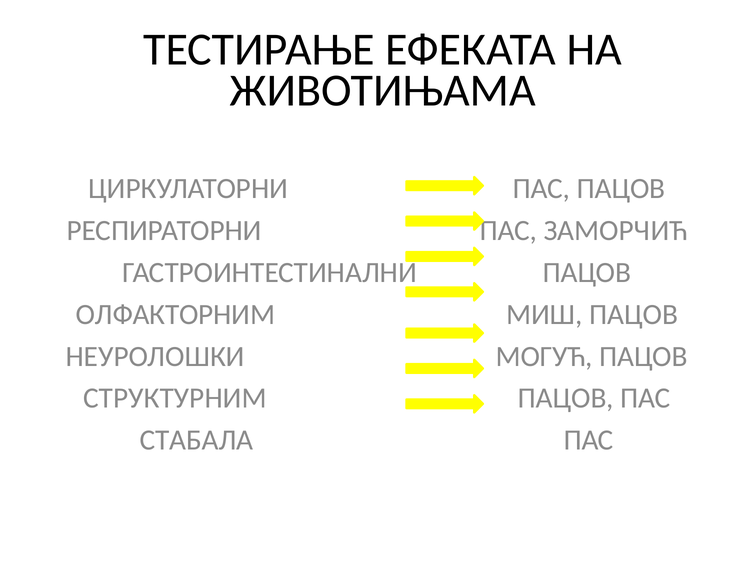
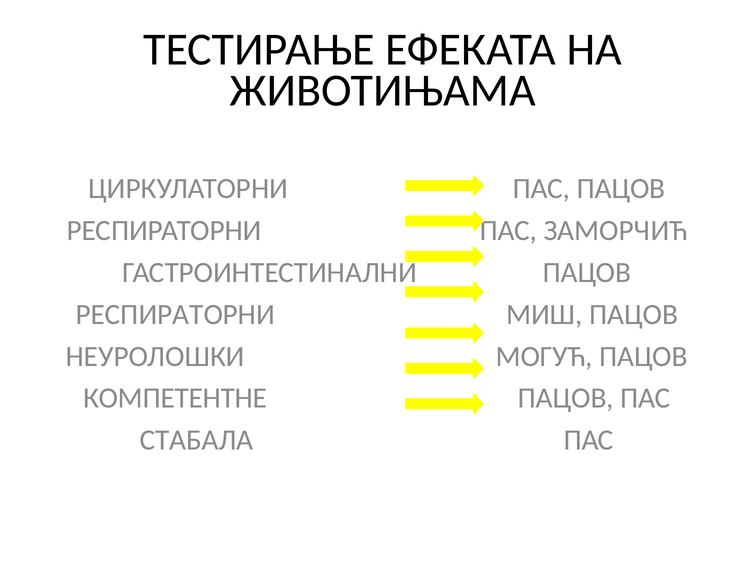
ОЛФАКТОРНИМ at (175, 314): ОЛФАКТОРНИМ -> РЕСПИРАТОРНИ
СТРУКТУРНИМ: СТРУКТУРНИМ -> КОМПЕТЕНТНЕ
